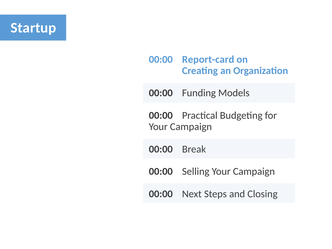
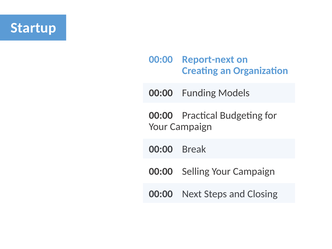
Report-card: Report-card -> Report-next
